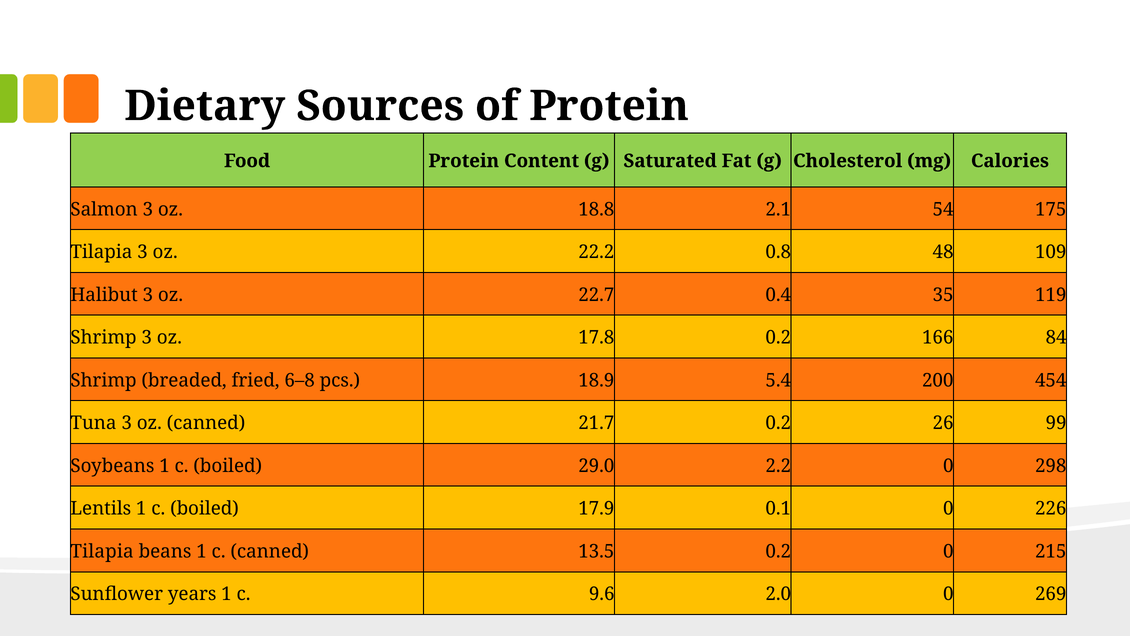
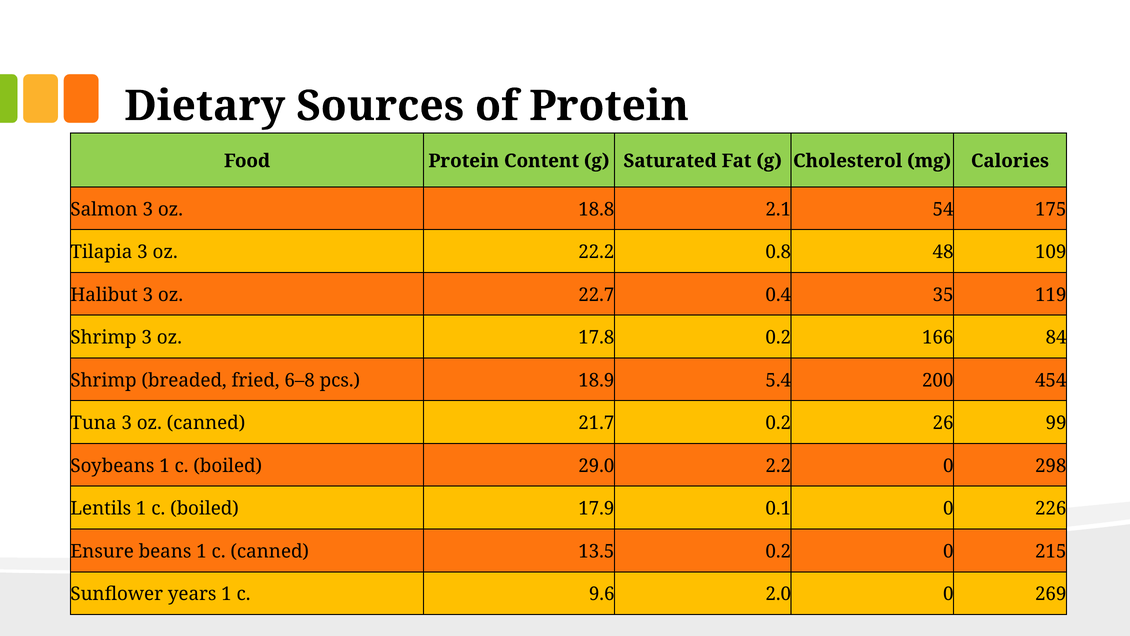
Tilapia at (102, 551): Tilapia -> Ensure
